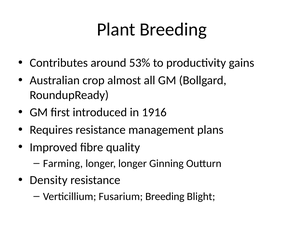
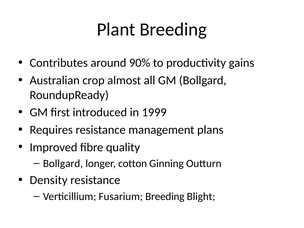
53%: 53% -> 90%
1916: 1916 -> 1999
Farming at (63, 163): Farming -> Bollgard
longer longer: longer -> cotton
